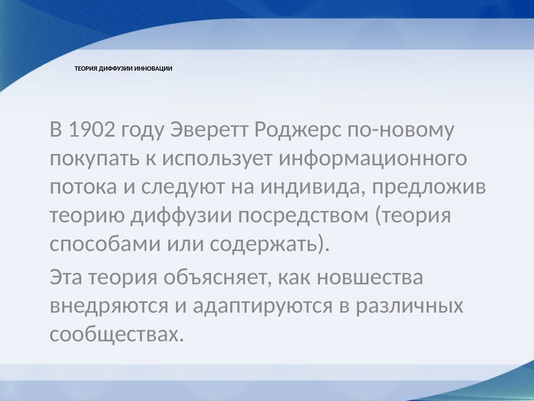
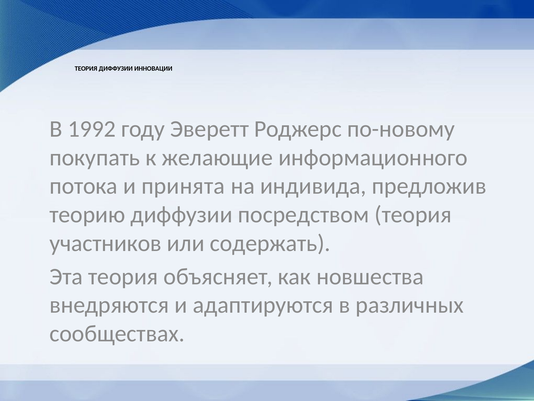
1902: 1902 -> 1992
использует: использует -> желающие
следуют: следуют -> принята
способами: способами -> участников
